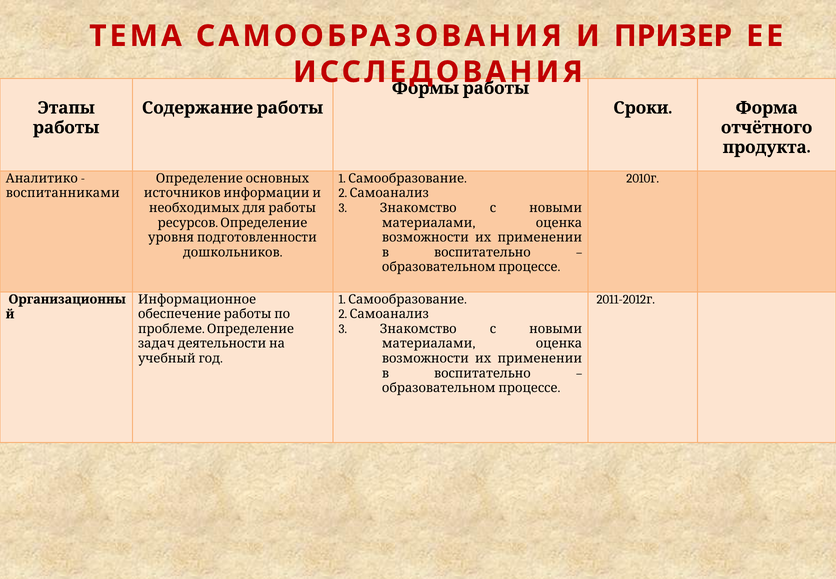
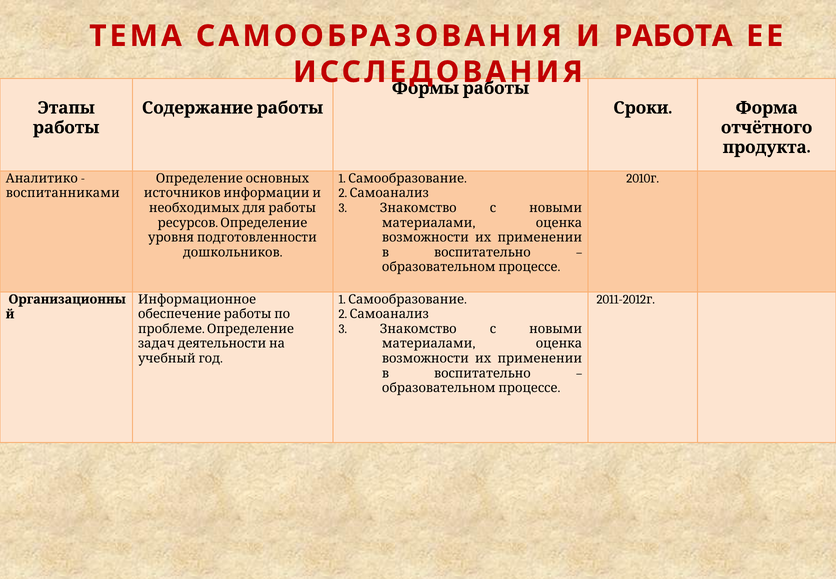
ПРИЗЕР: ПРИЗЕР -> РАБОТА
